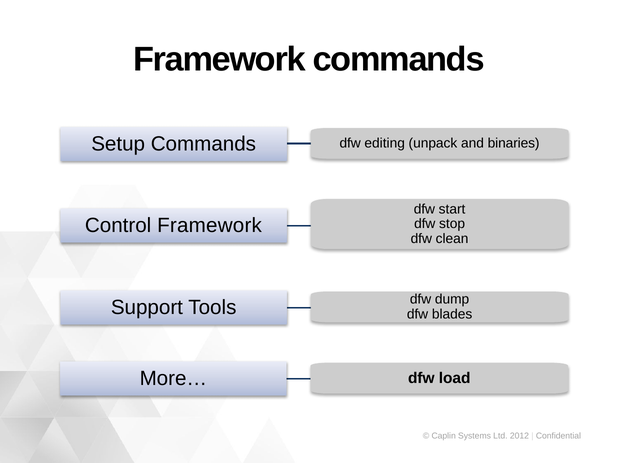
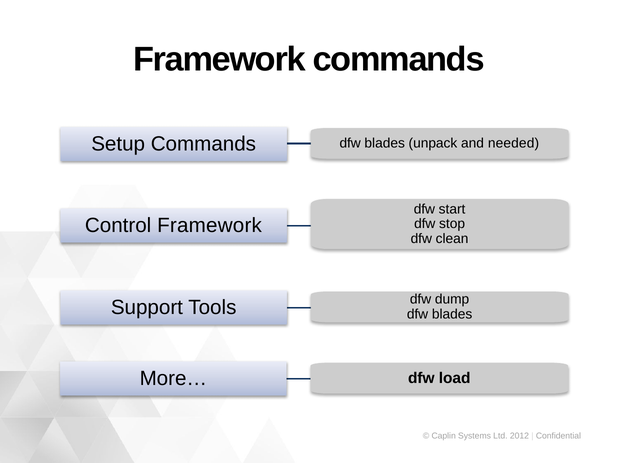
Commands dfw editing: editing -> blades
binaries: binaries -> needed
